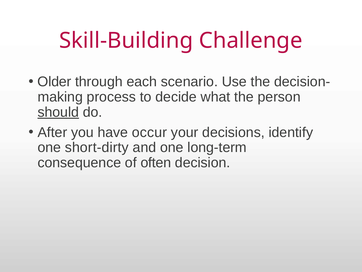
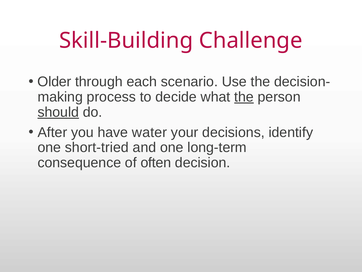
the at (244, 97) underline: none -> present
occur: occur -> water
short-dirty: short-dirty -> short-tried
